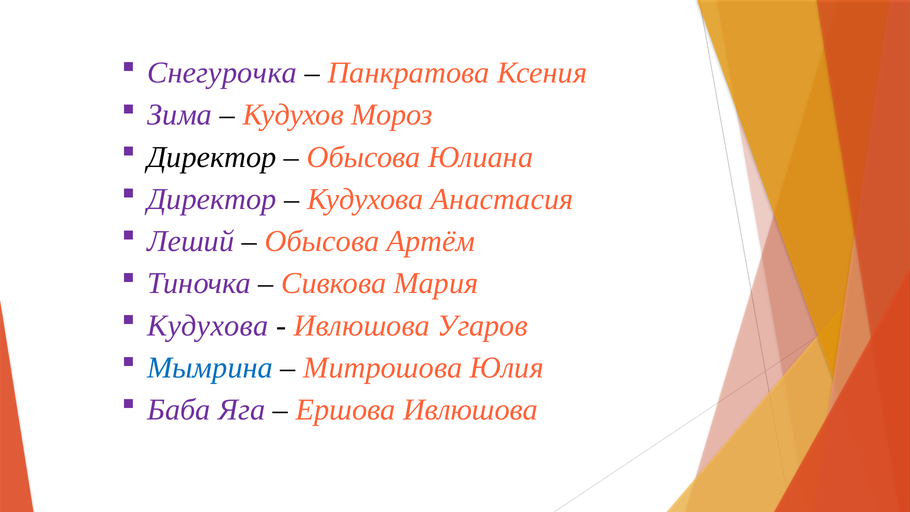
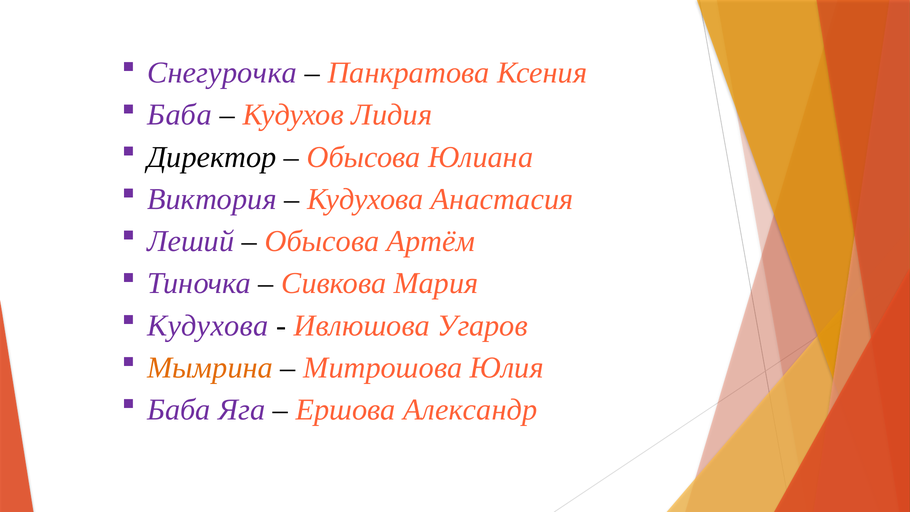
Зима at (180, 115): Зима -> Баба
Мороз: Мороз -> Лидия
Директор at (212, 199): Директор -> Виктория
Мымрина colour: blue -> orange
Ершова Ивлюшова: Ивлюшова -> Александр
